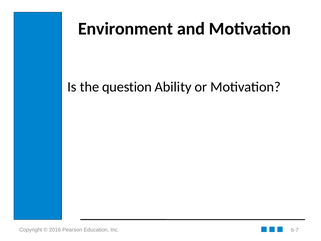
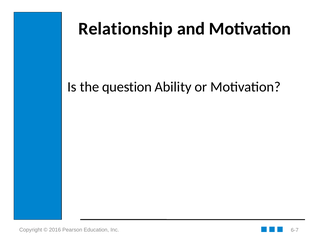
Environment: Environment -> Relationship
